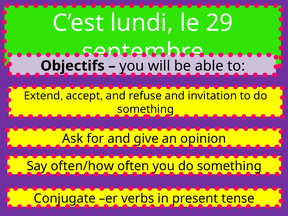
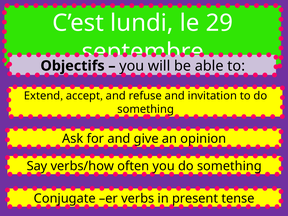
often/how: often/how -> verbs/how
